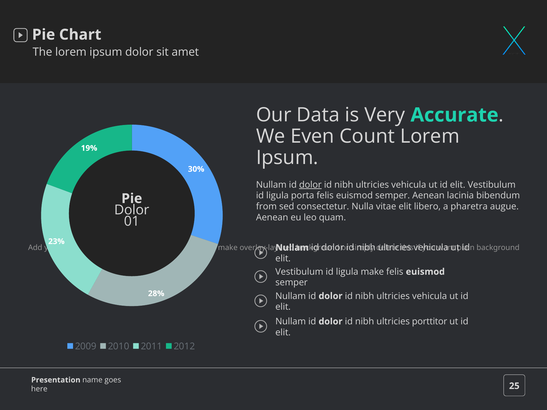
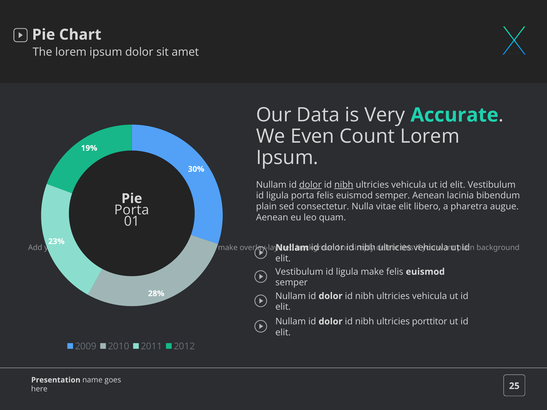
nibh at (344, 185) underline: none -> present
from at (266, 207): from -> plain
Dolor at (132, 210): Dolor -> Porta
